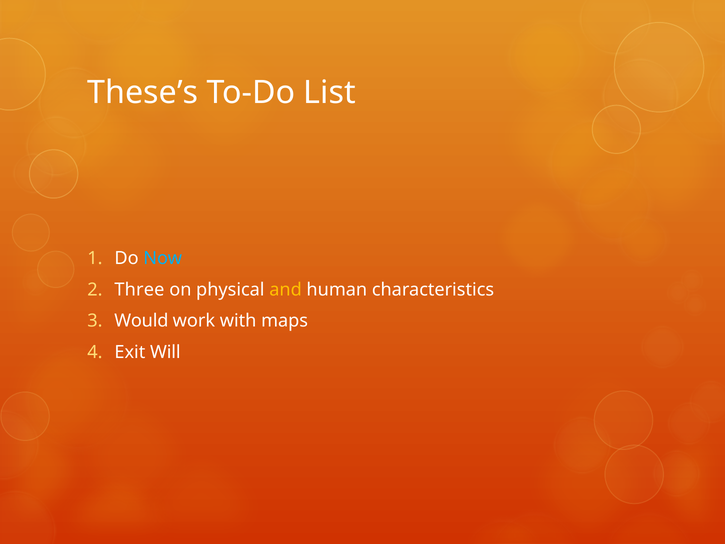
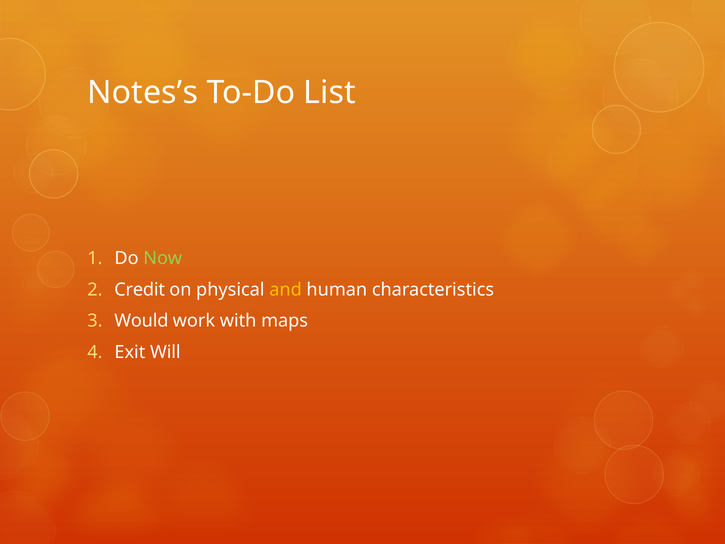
These’s: These’s -> Notes’s
Now colour: light blue -> light green
Three: Three -> Credit
